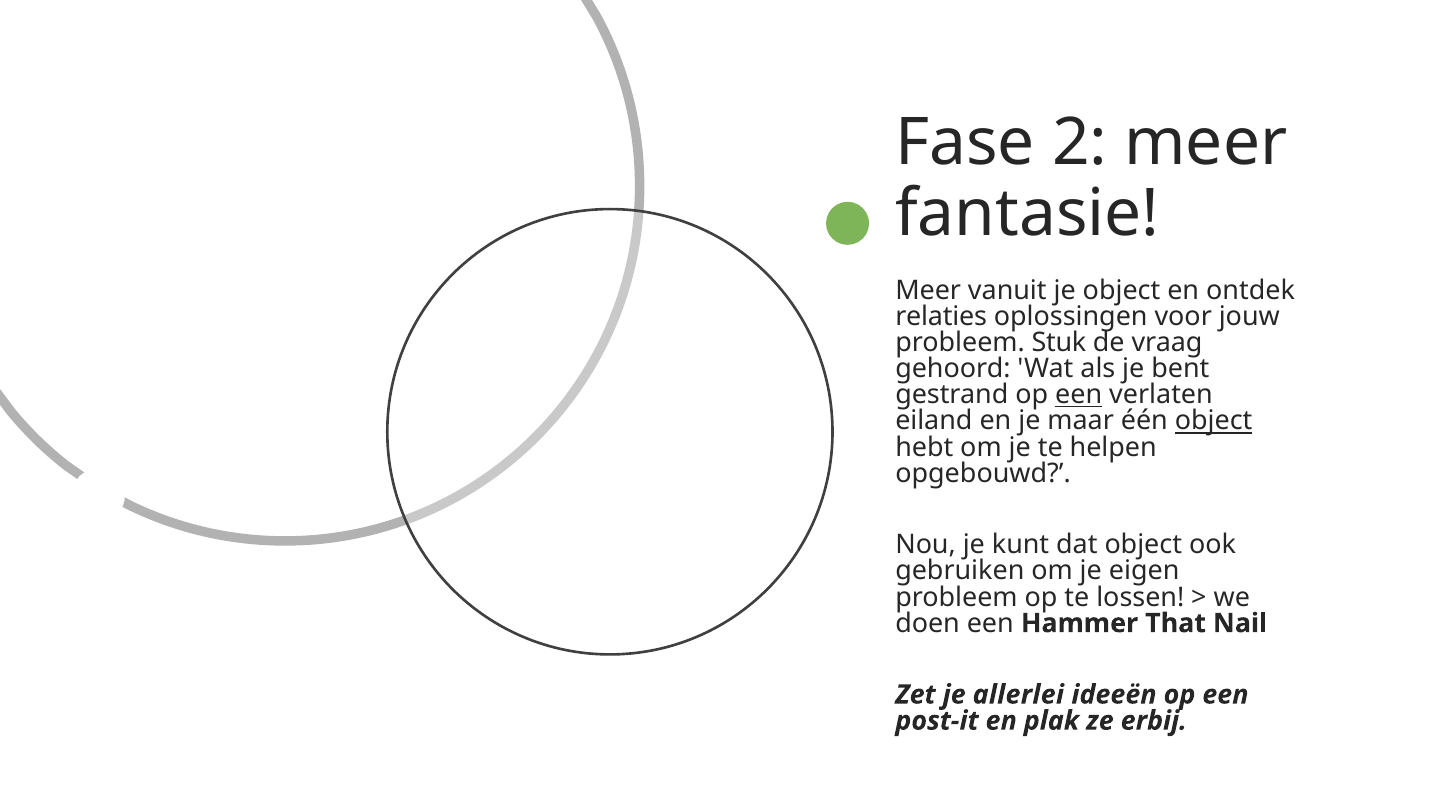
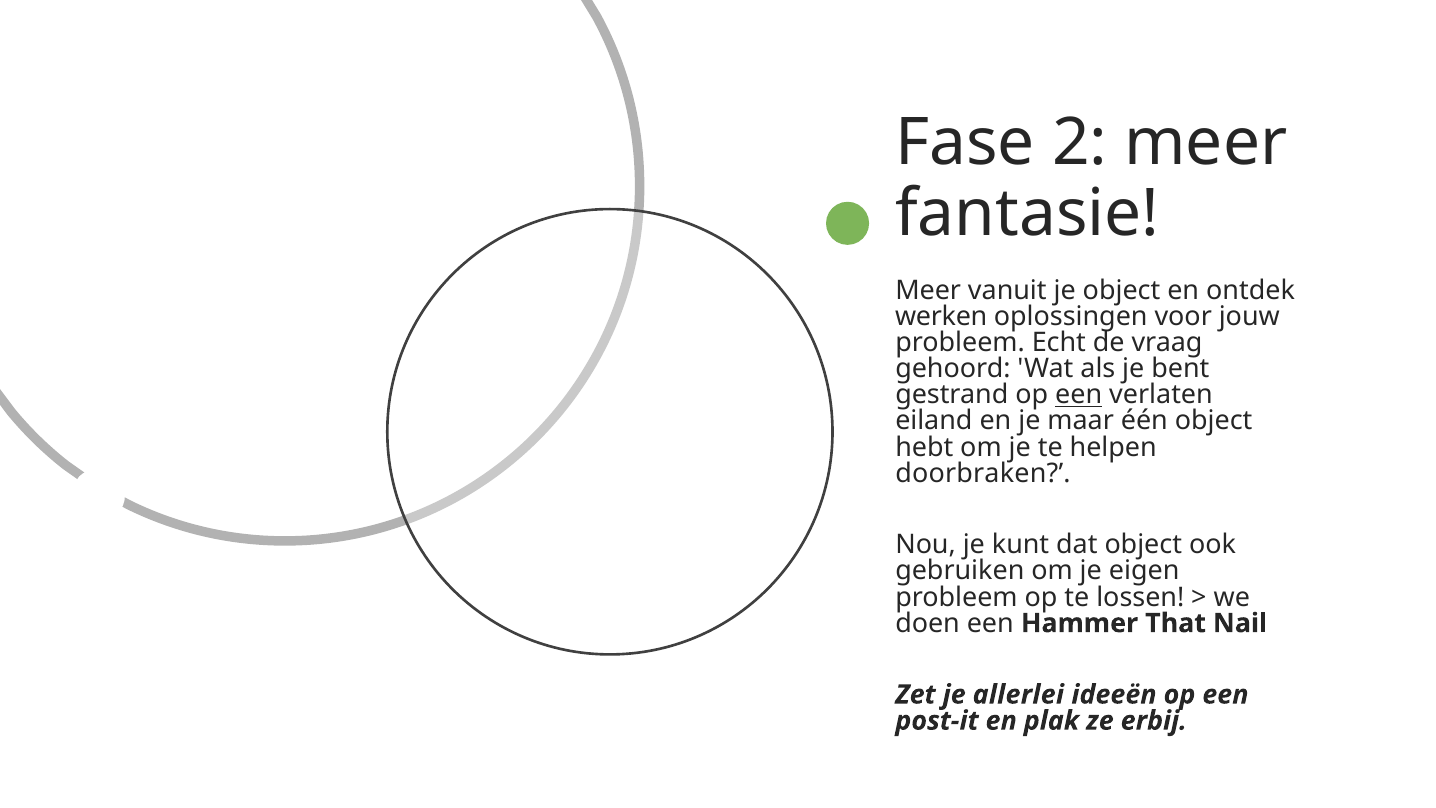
relaties: relaties -> werken
Stuk: Stuk -> Echt
object at (1214, 421) underline: present -> none
opgebouwd: opgebouwd -> doorbraken
